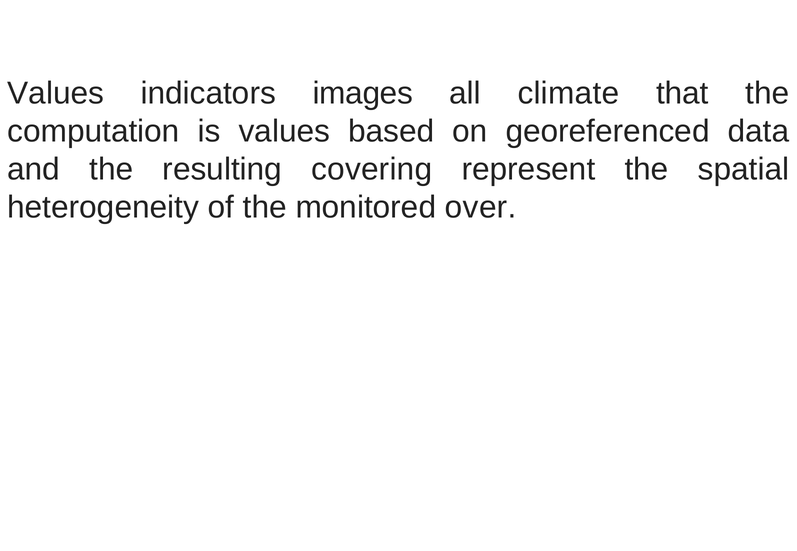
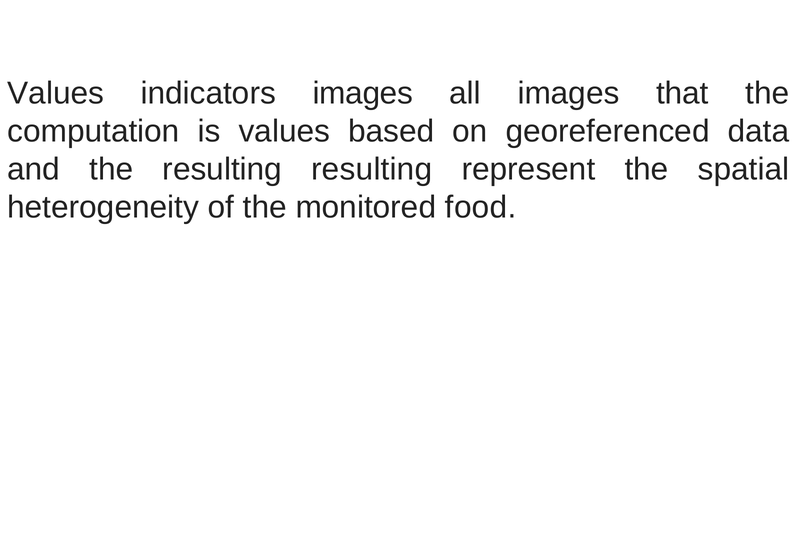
all climate: climate -> images
resulting covering: covering -> resulting
over: over -> food
